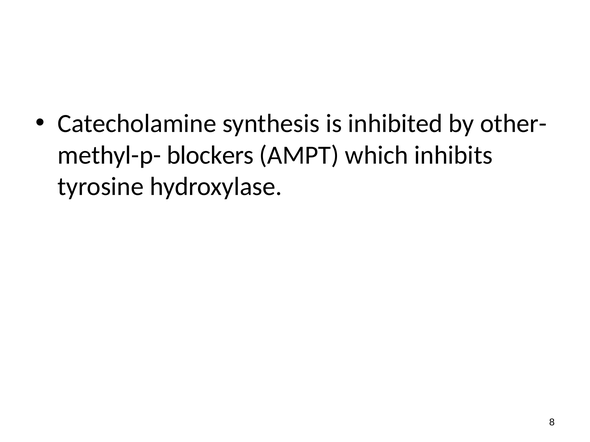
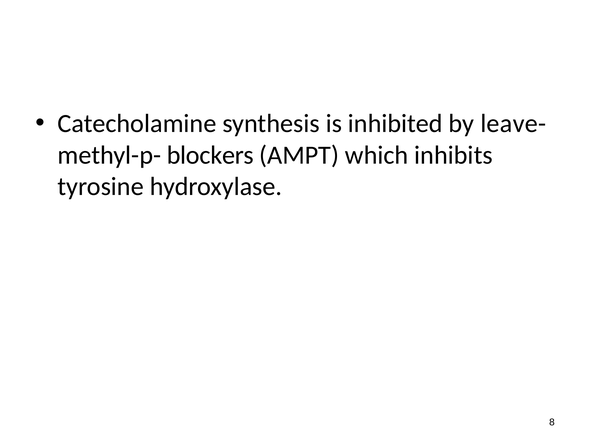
other-: other- -> leave-
